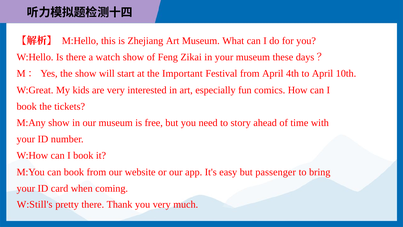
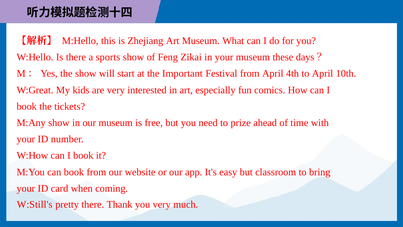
watch: watch -> sports
story: story -> prize
passenger: passenger -> classroom
